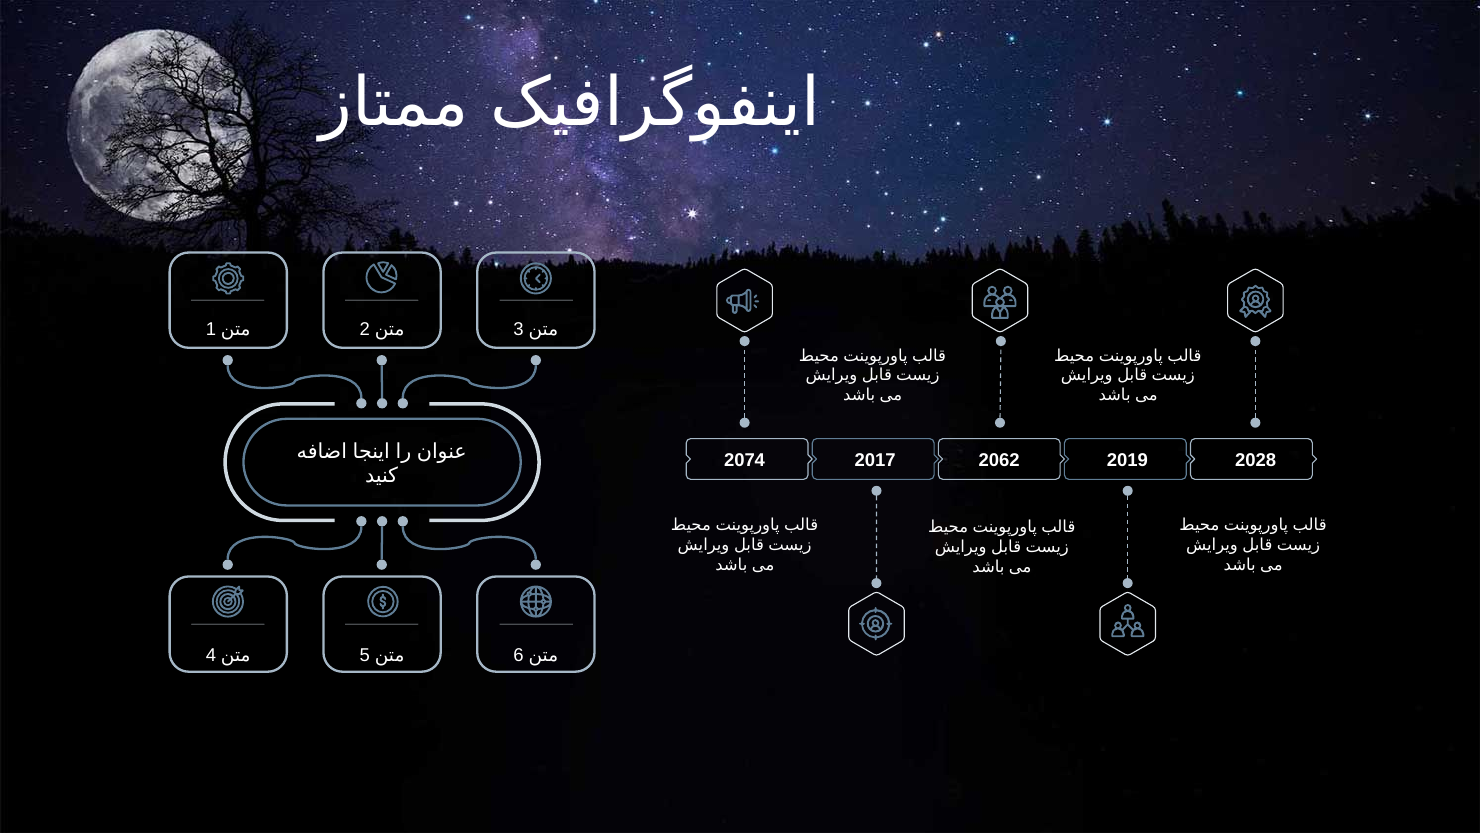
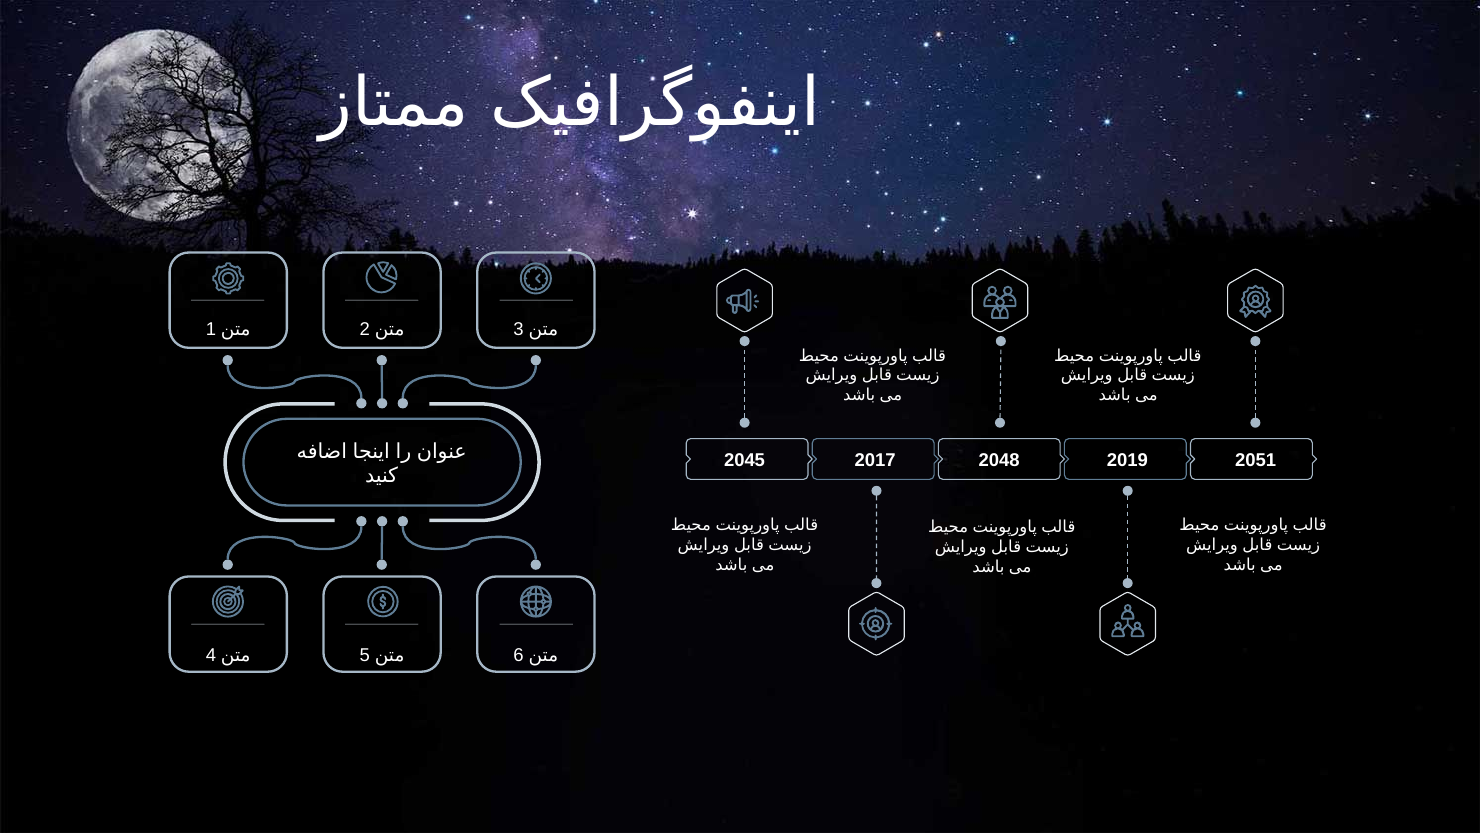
2074: 2074 -> 2045
2062: 2062 -> 2048
2028: 2028 -> 2051
